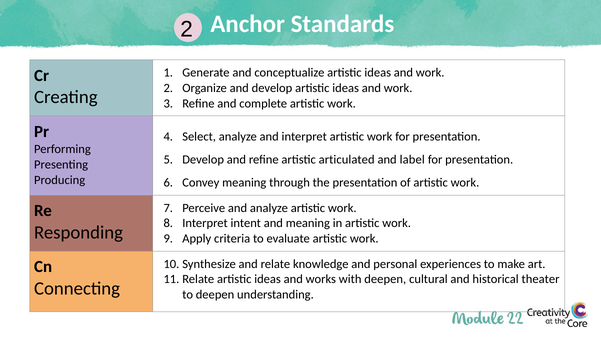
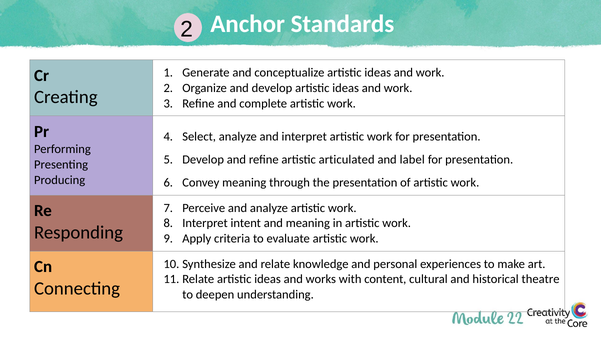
with deepen: deepen -> content
theater: theater -> theatre
